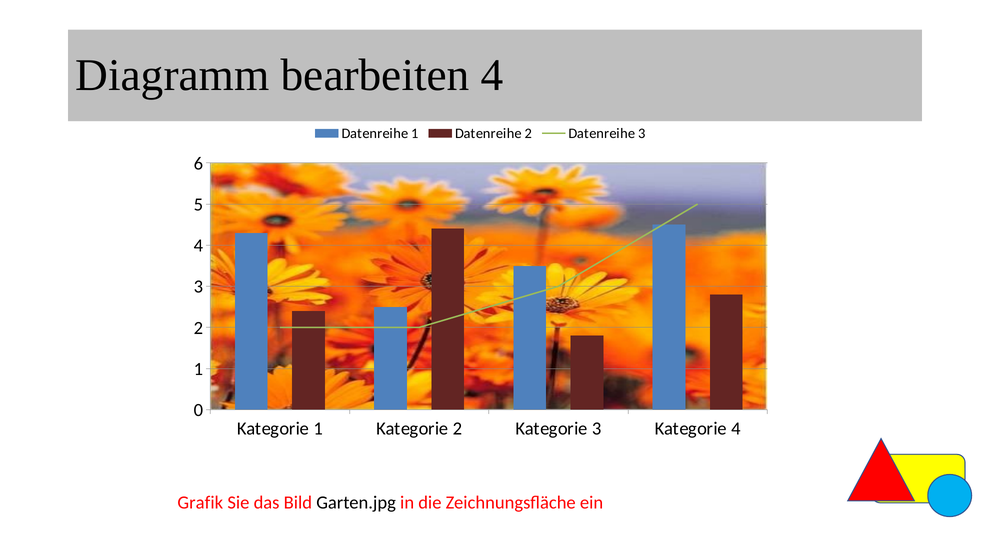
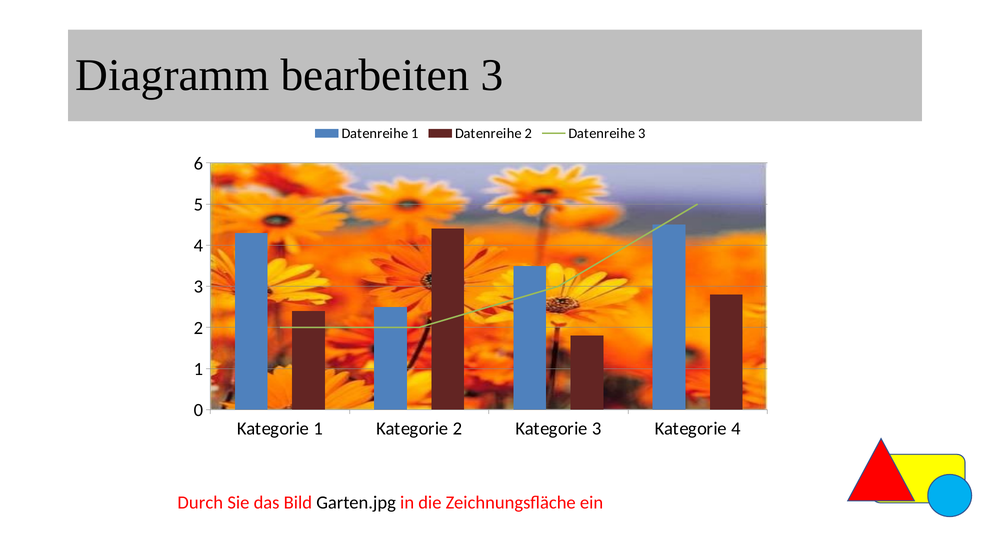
bearbeiten 4: 4 -> 3
Grafik: Grafik -> Durch
